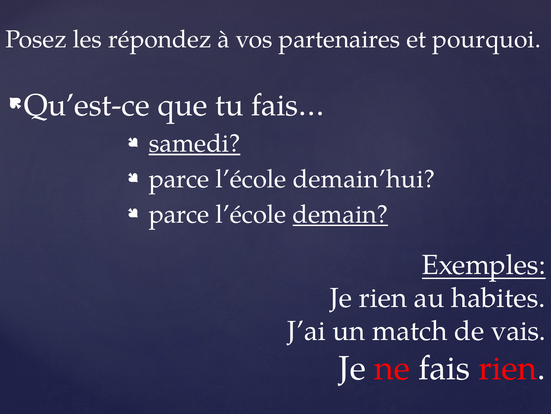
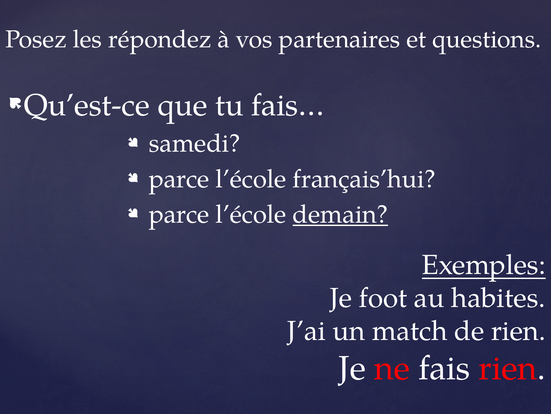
pourquoi: pourquoi -> questions
samedi underline: present -> none
demain’hui: demain’hui -> français’hui
Je rien: rien -> foot
de vais: vais -> rien
